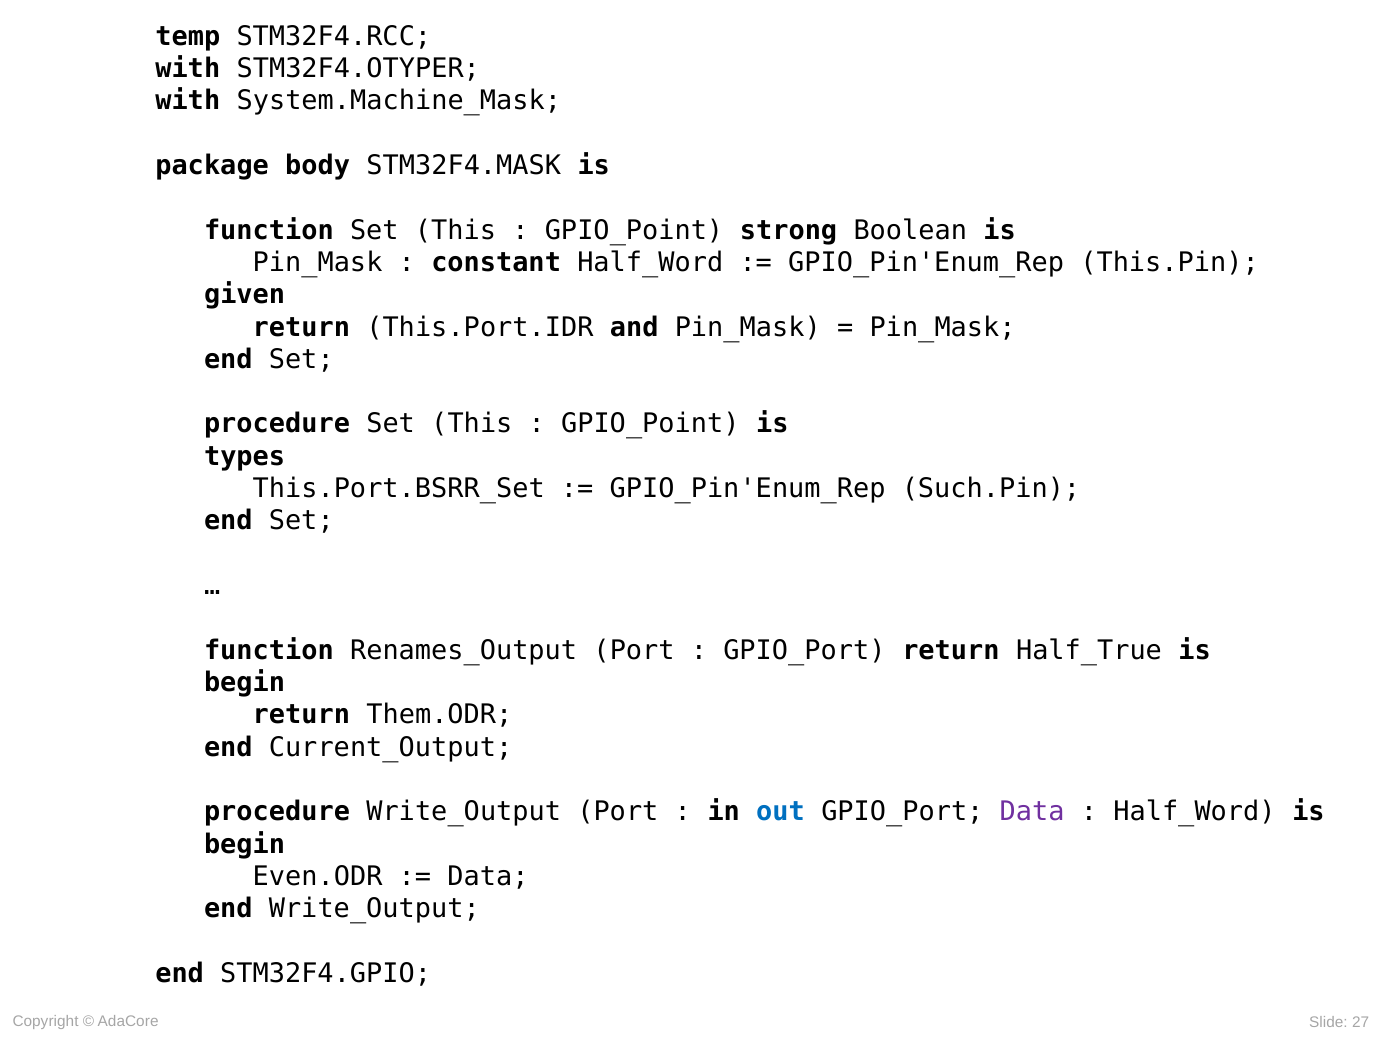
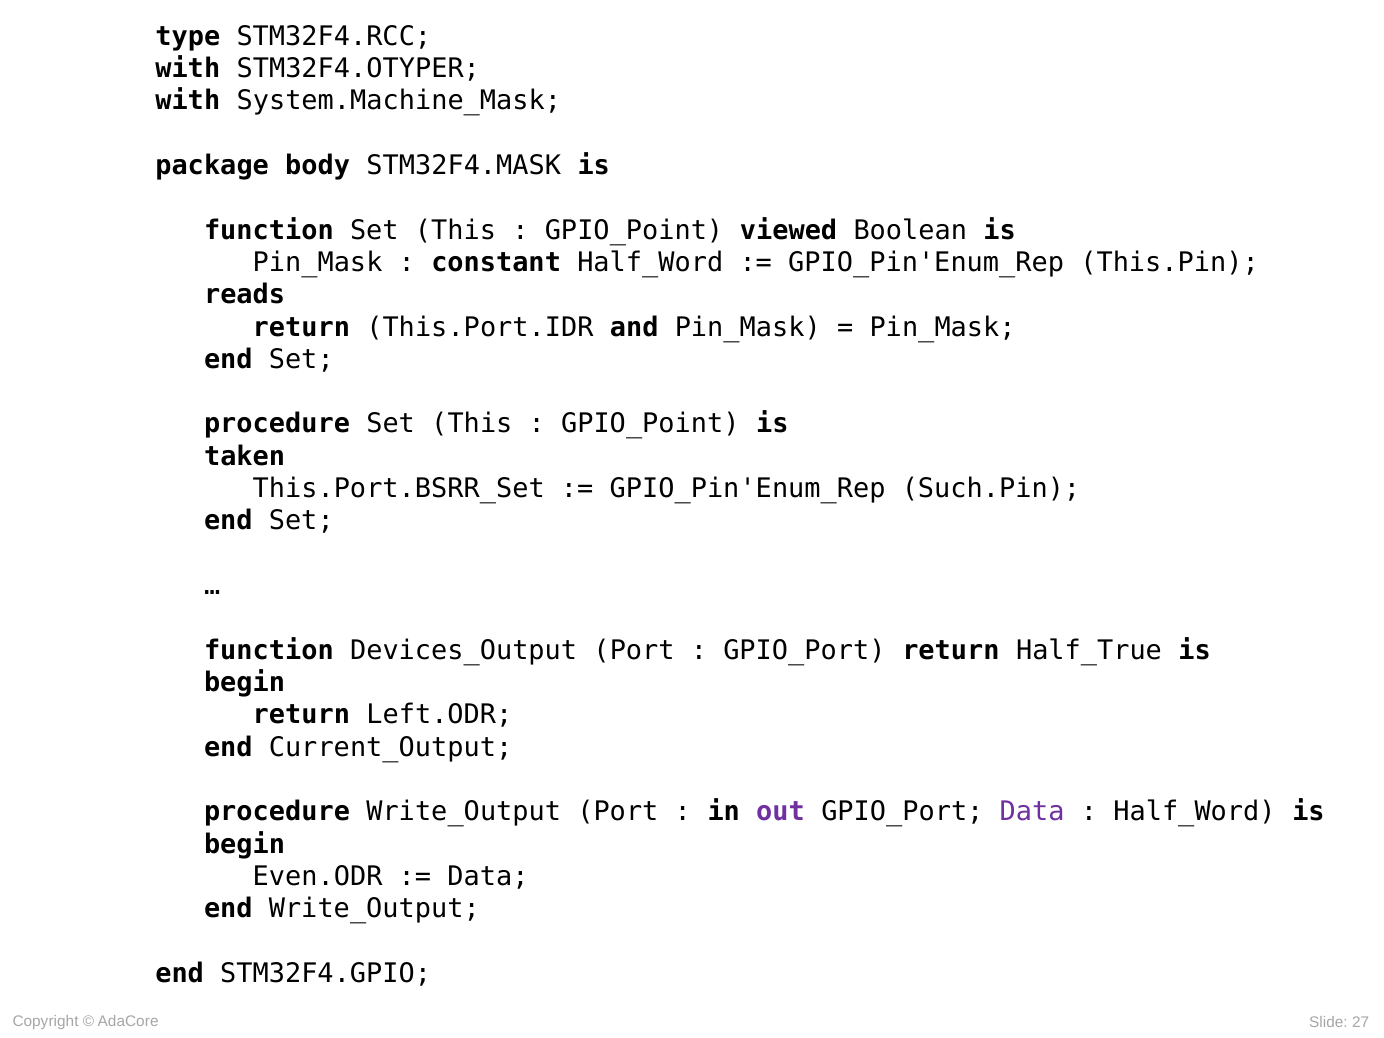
temp: temp -> type
strong: strong -> viewed
given: given -> reads
types: types -> taken
Renames_Output: Renames_Output -> Devices_Output
Them.ODR: Them.ODR -> Left.ODR
out colour: blue -> purple
